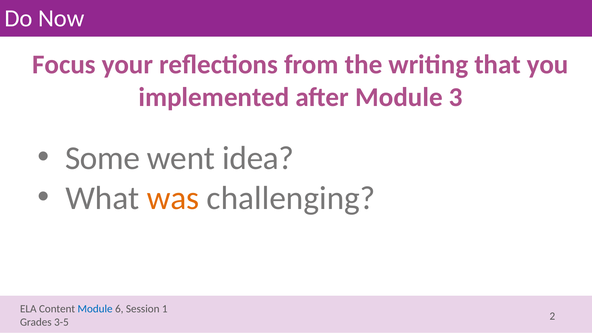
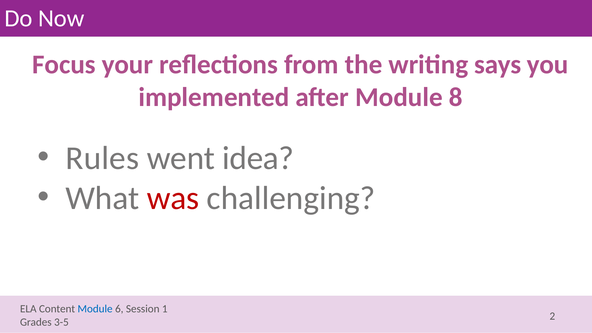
that: that -> says
3: 3 -> 8
Some: Some -> Rules
was colour: orange -> red
